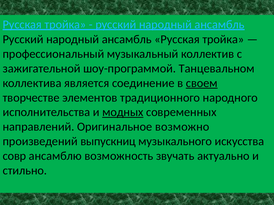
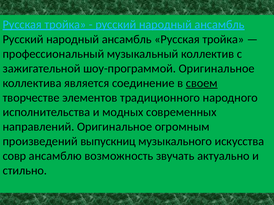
шоу-программой Танцевальном: Танцевальном -> Оригинальное
модных underline: present -> none
возможно: возможно -> огромным
